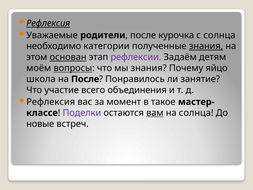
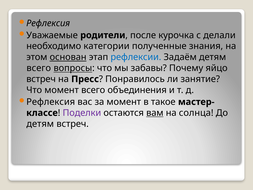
Рефлексия at (48, 23) underline: present -> none
с солнца: солнца -> делали
знания at (206, 46) underline: present -> none
рефлексии colour: purple -> blue
моём at (39, 68): моём -> всего
мы знания: знания -> забавы
школа at (41, 79): школа -> встреч
на После: После -> Пресс
Что участие: участие -> момент
новые at (40, 124): новые -> детям
